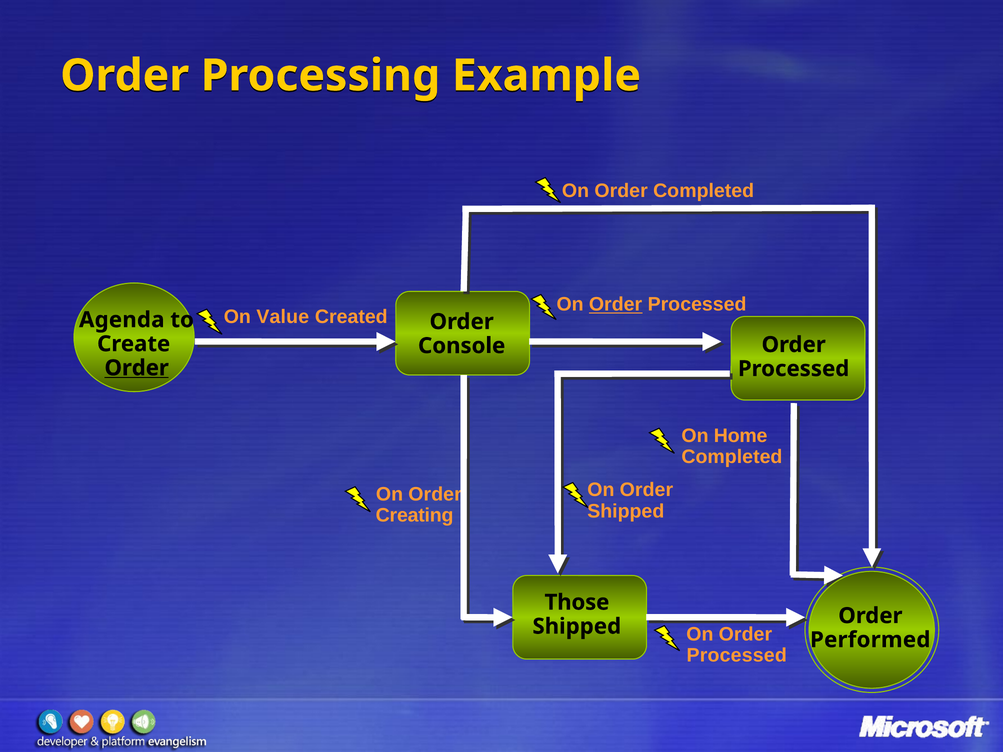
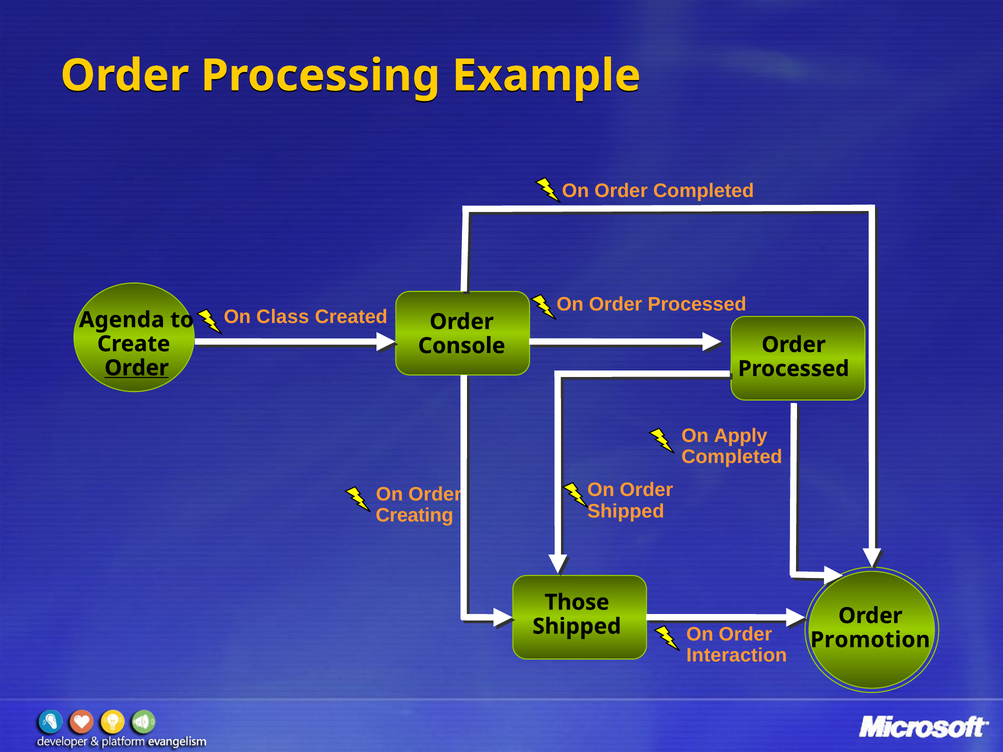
Order at (616, 305) underline: present -> none
Value: Value -> Class
Home: Home -> Apply
Performed: Performed -> Promotion
Processed at (737, 656): Processed -> Interaction
